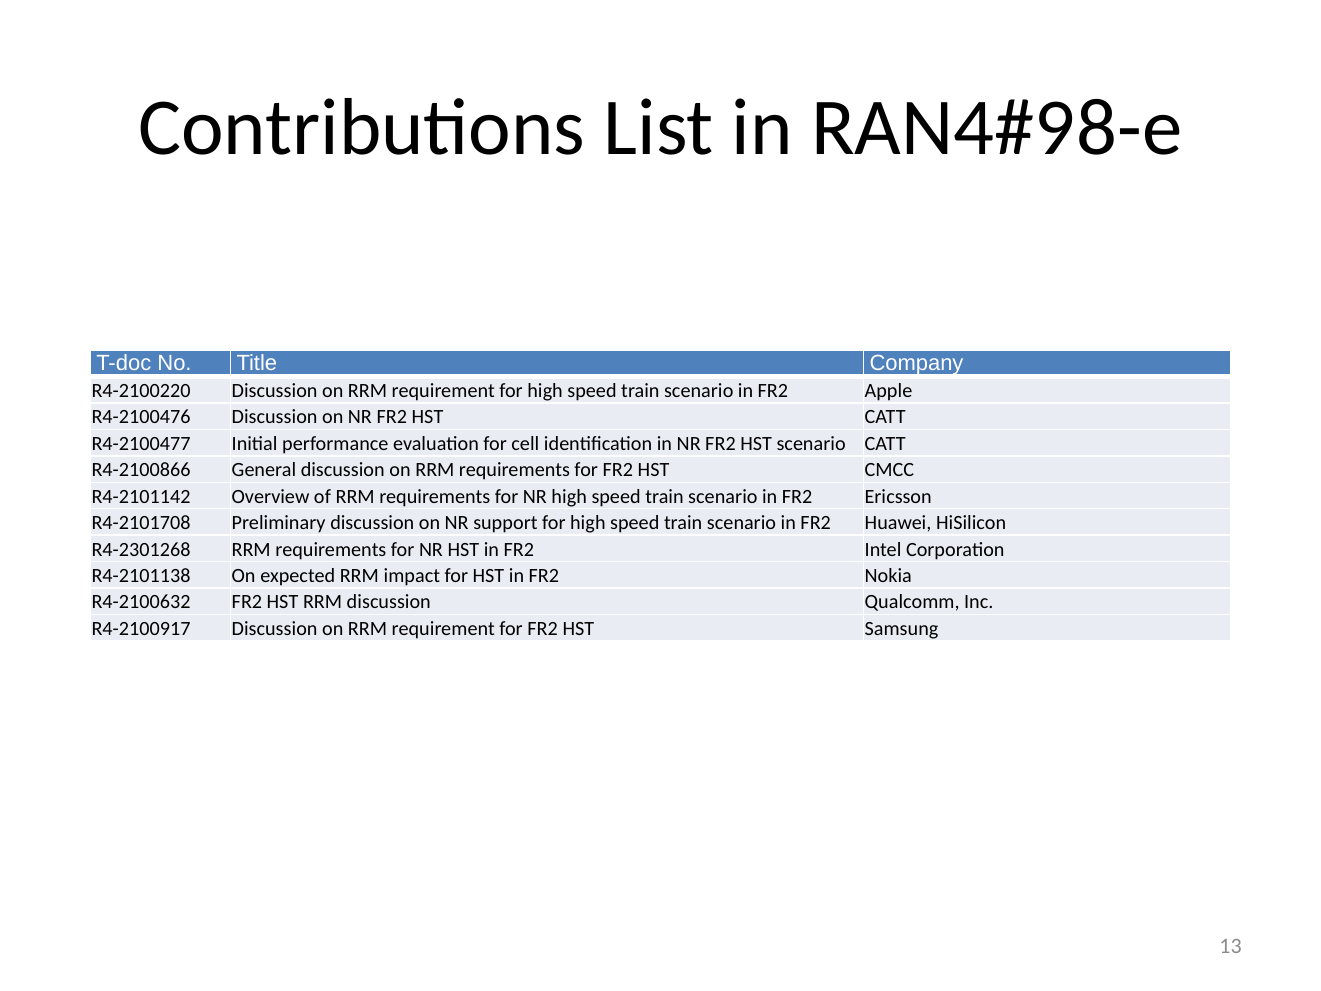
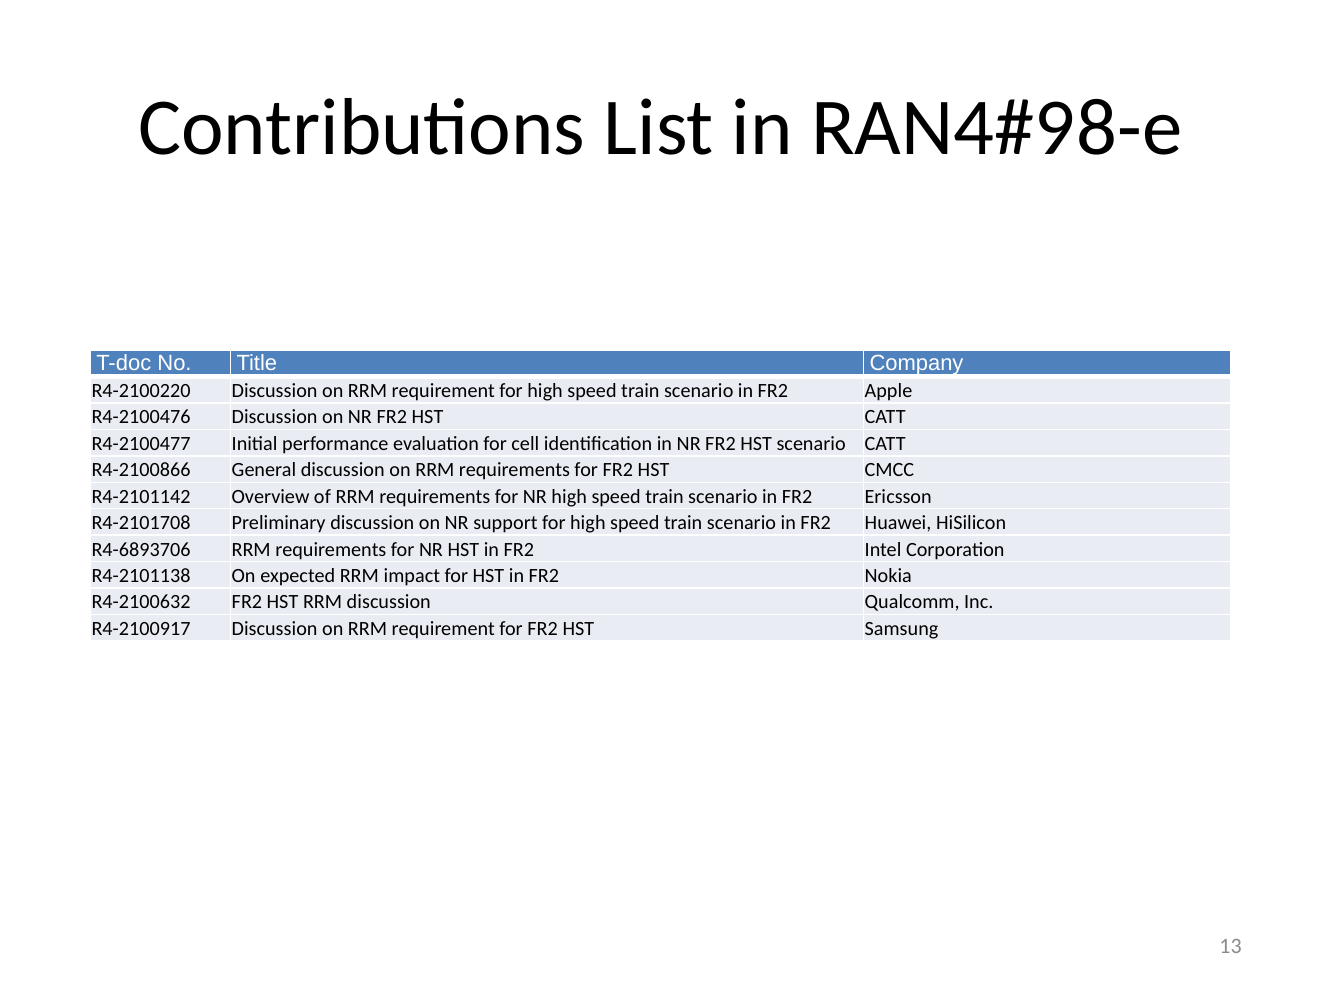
R4-2301268: R4-2301268 -> R4-6893706
